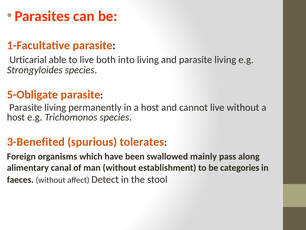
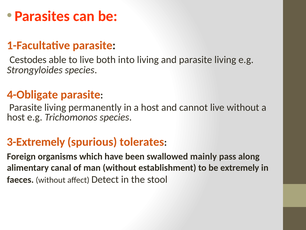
Urticarial: Urticarial -> Cestodes
5-Obligate: 5-Obligate -> 4-Obligate
3-Benefited: 3-Benefited -> 3-Extremely
categories: categories -> extremely
